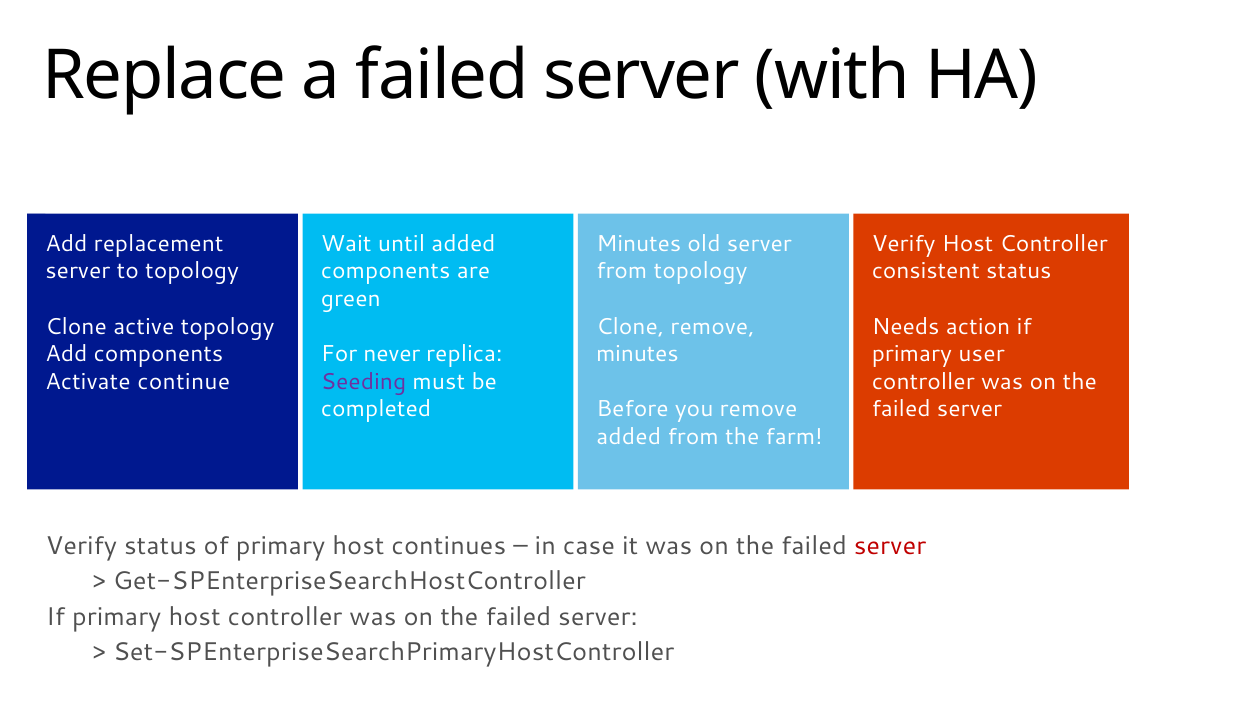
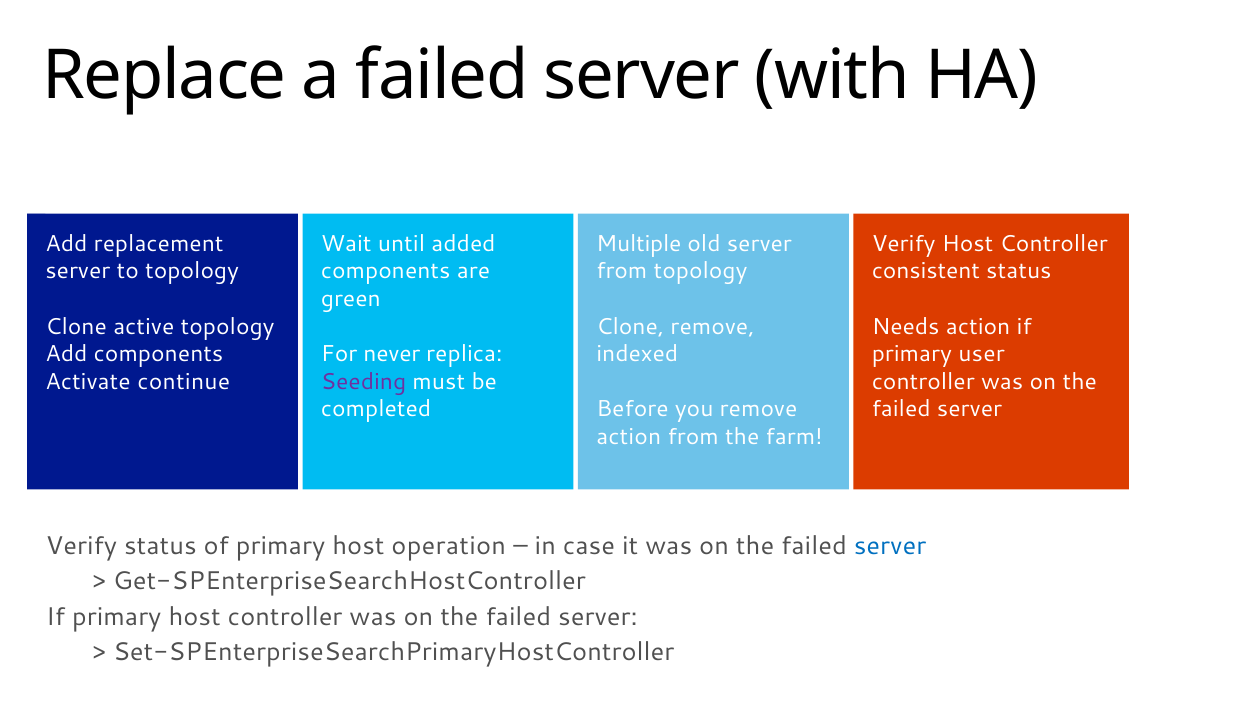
Minutes at (639, 244): Minutes -> Multiple
minutes at (637, 354): minutes -> indexed
added at (629, 436): added -> action
continues: continues -> operation
server at (890, 546) colour: red -> blue
